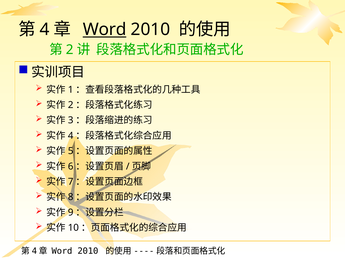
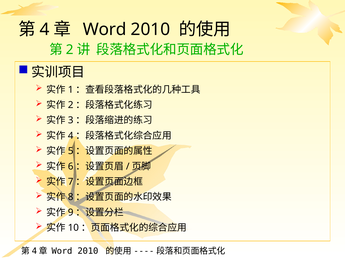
Word at (105, 29) underline: present -> none
